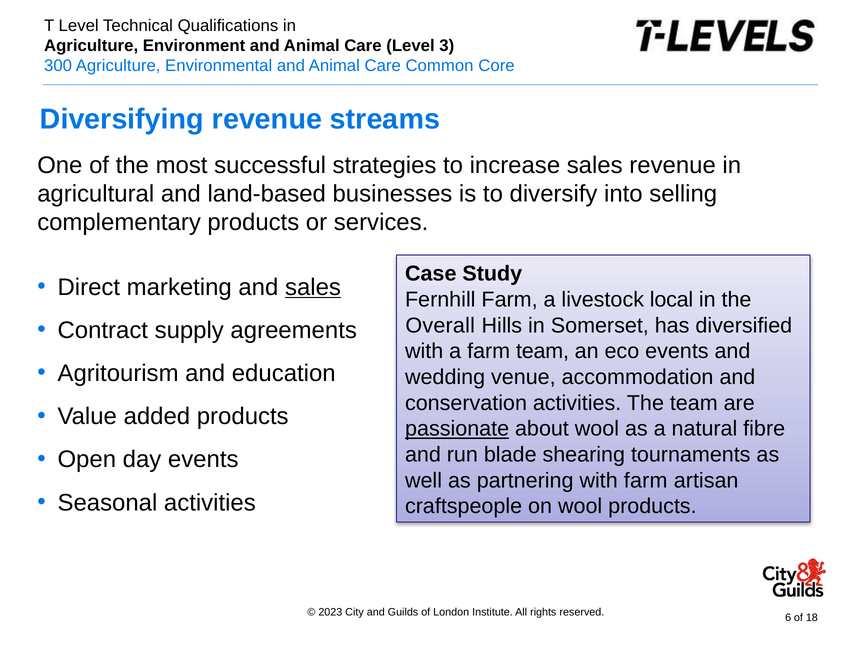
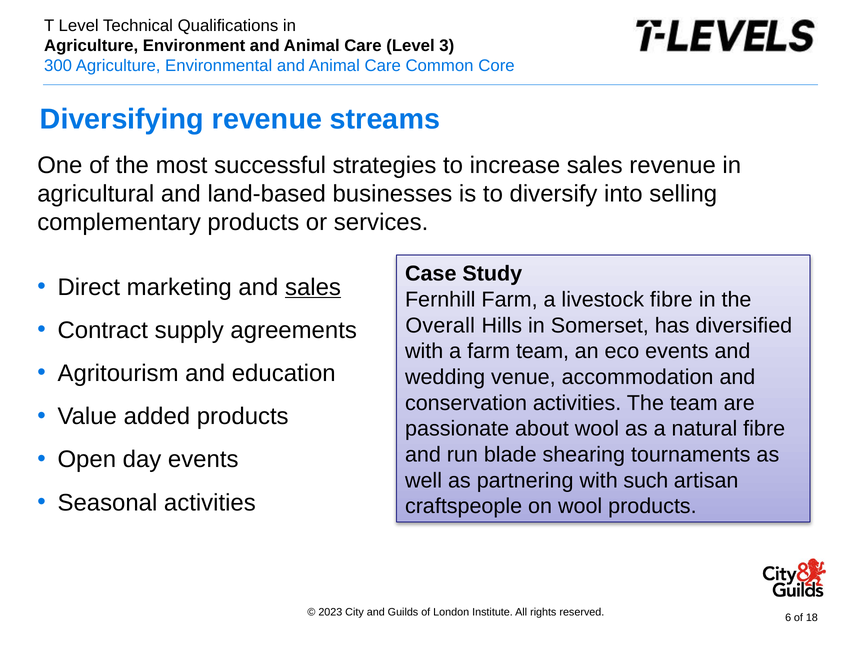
livestock local: local -> fibre
passionate underline: present -> none
with farm: farm -> such
